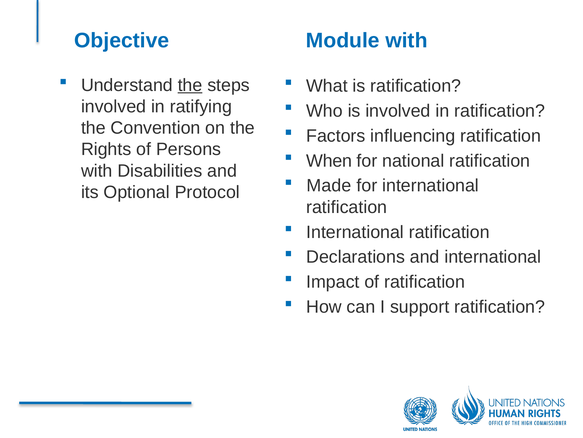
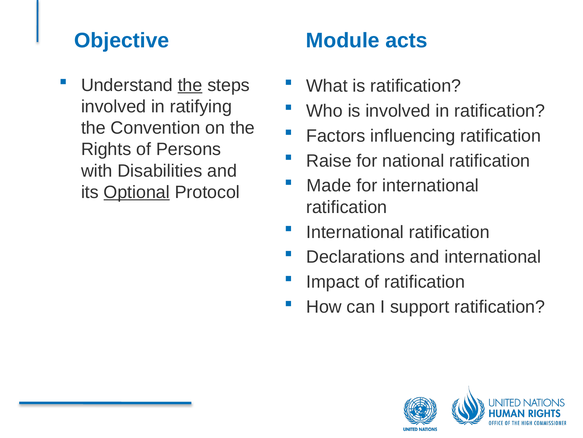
Module with: with -> acts
When: When -> Raise
Optional underline: none -> present
